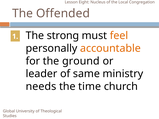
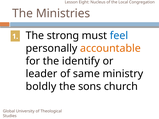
Offended: Offended -> Ministries
feel colour: orange -> blue
ground: ground -> identify
needs: needs -> boldly
time: time -> sons
